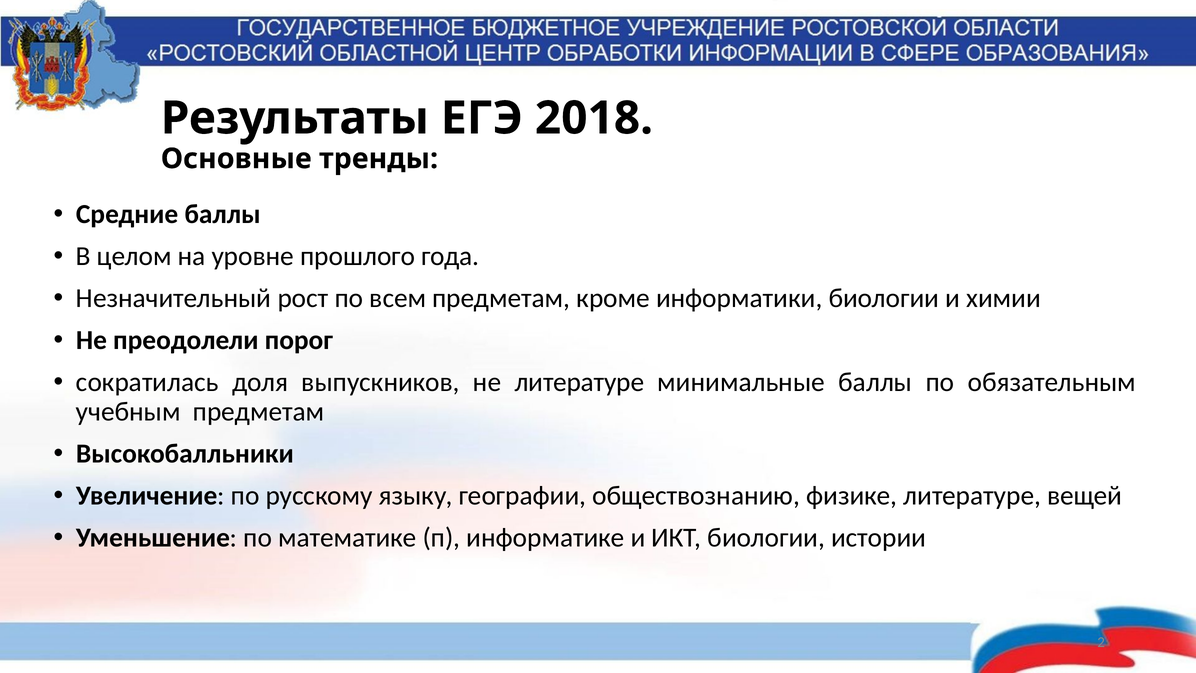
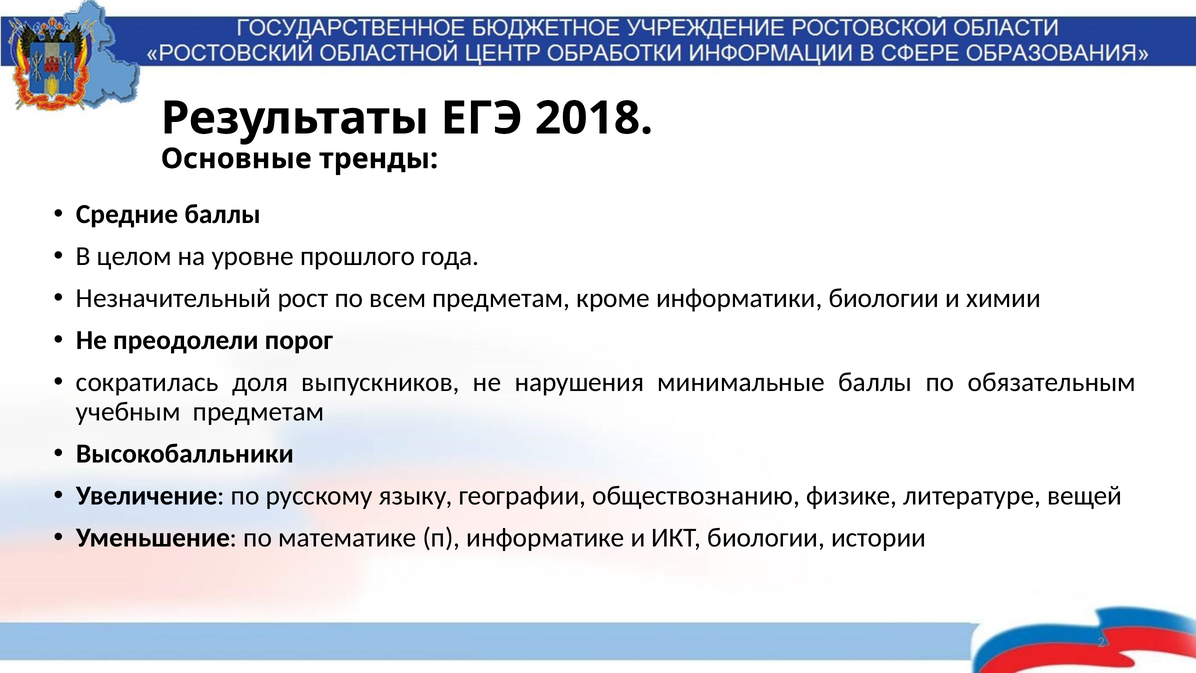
не литературе: литературе -> нарушения
